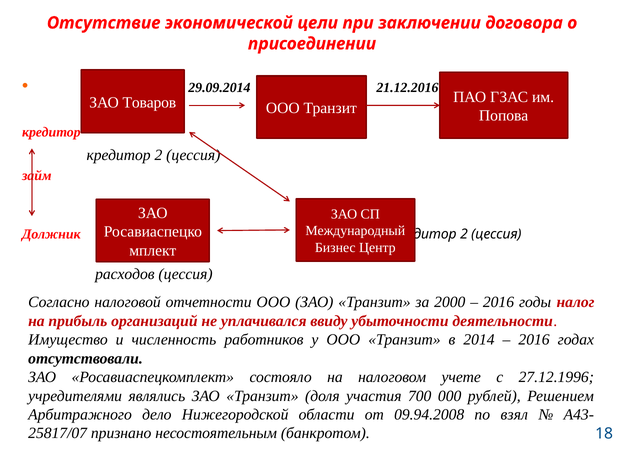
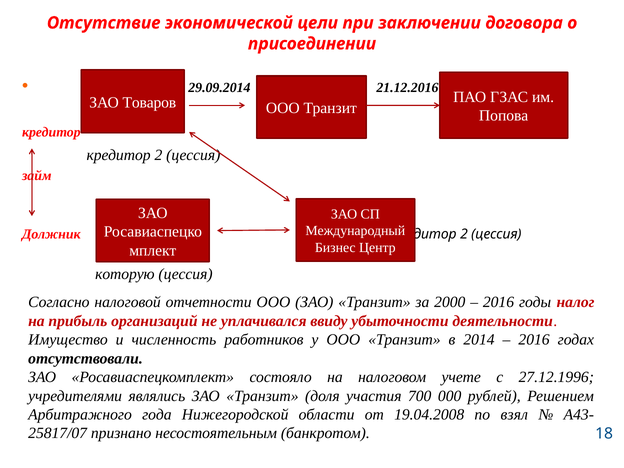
расходов: расходов -> которую
дело: дело -> года
09.94.2008: 09.94.2008 -> 19.04.2008
